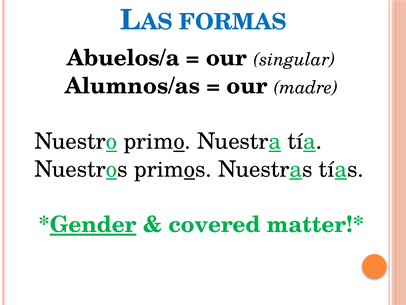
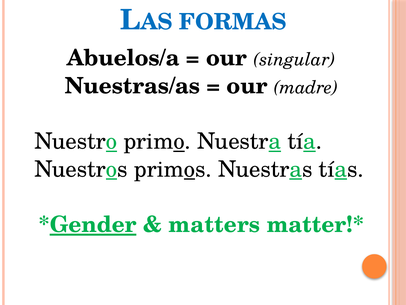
Alumnos/as: Alumnos/as -> Nuestras/as
covered: covered -> matters
